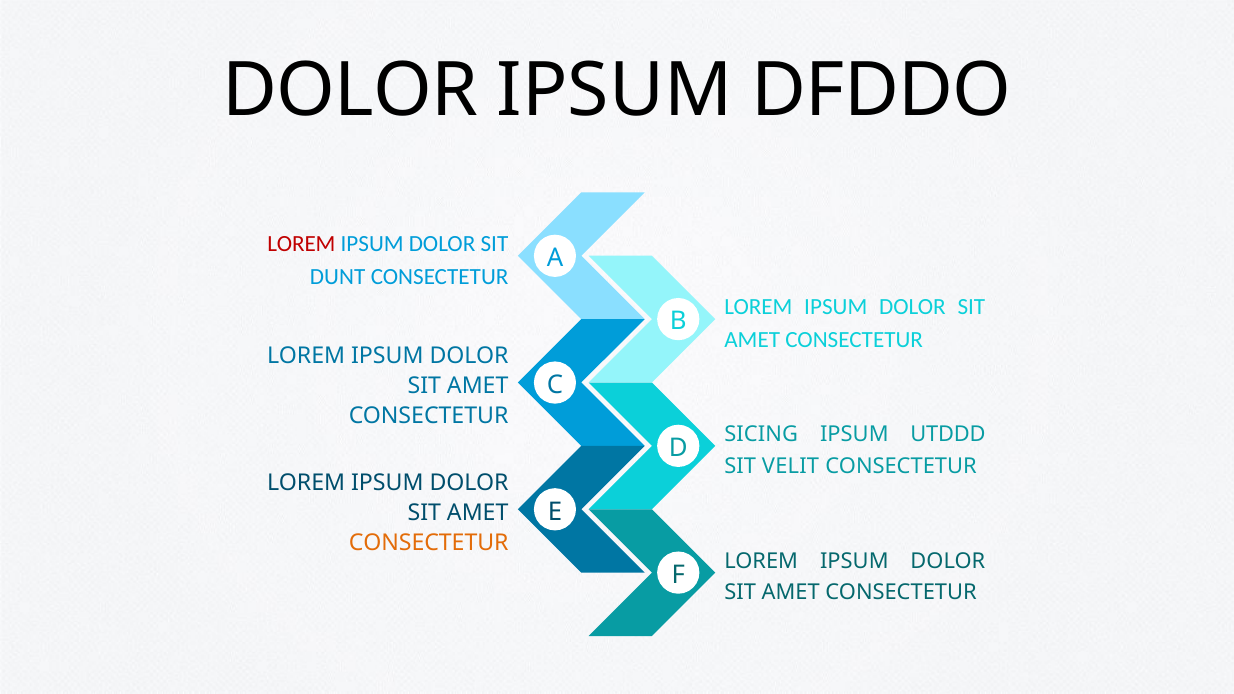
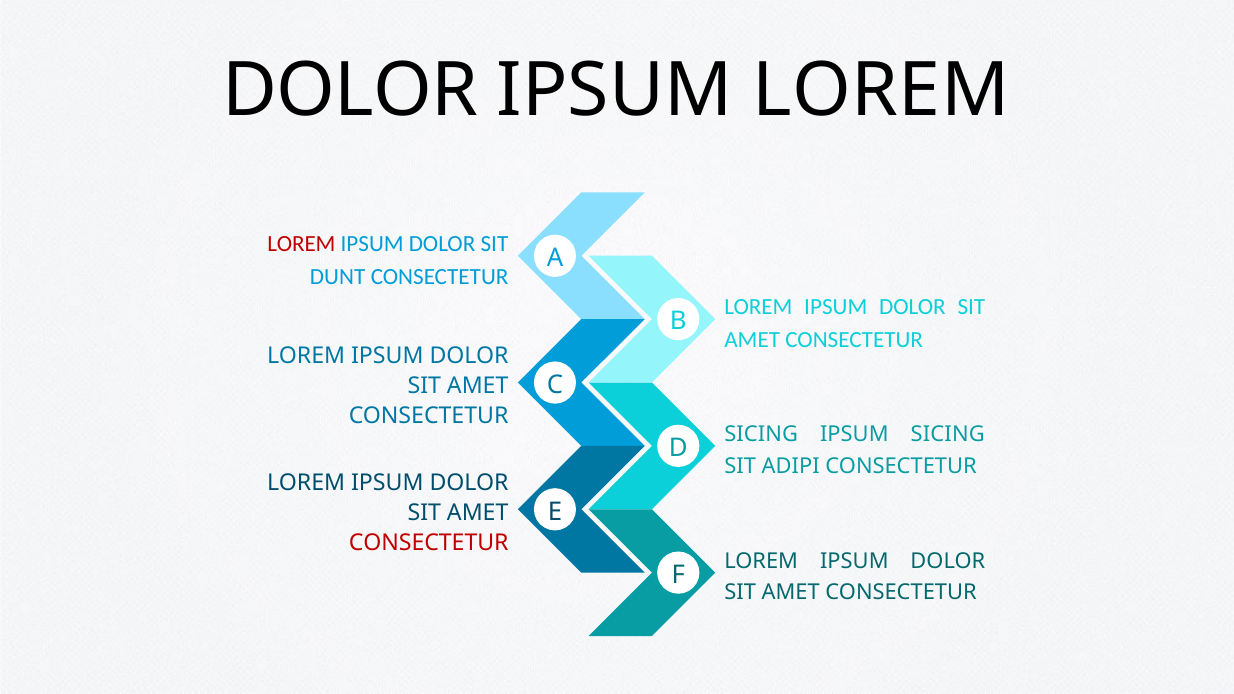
IPSUM DFDDO: DFDDO -> LOREM
IPSUM UTDDD: UTDDD -> SICING
VELIT: VELIT -> ADIPI
CONSECTETUR at (429, 543) colour: orange -> red
